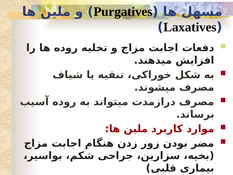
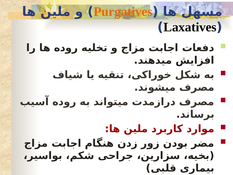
Purgatives colour: black -> orange
